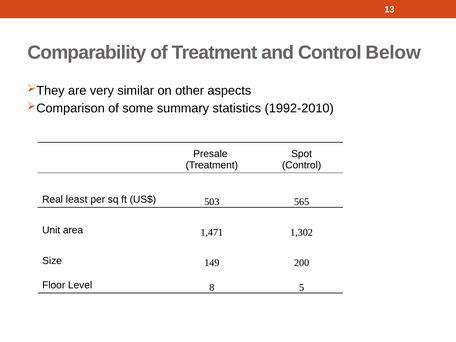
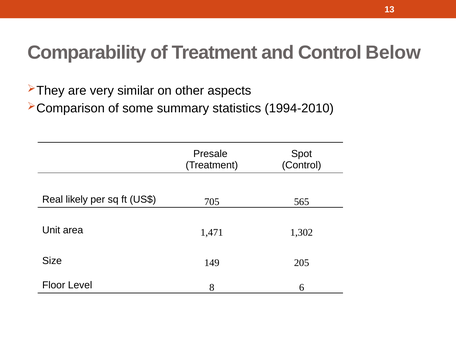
1992-2010: 1992-2010 -> 1994-2010
least: least -> likely
503: 503 -> 705
200: 200 -> 205
5: 5 -> 6
